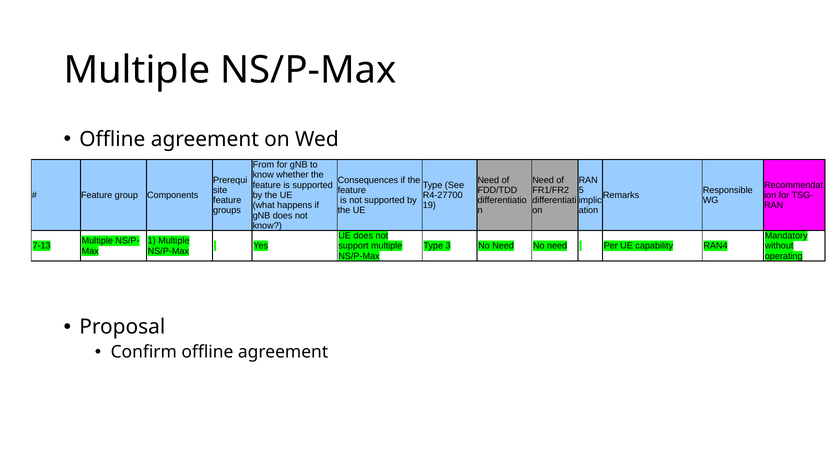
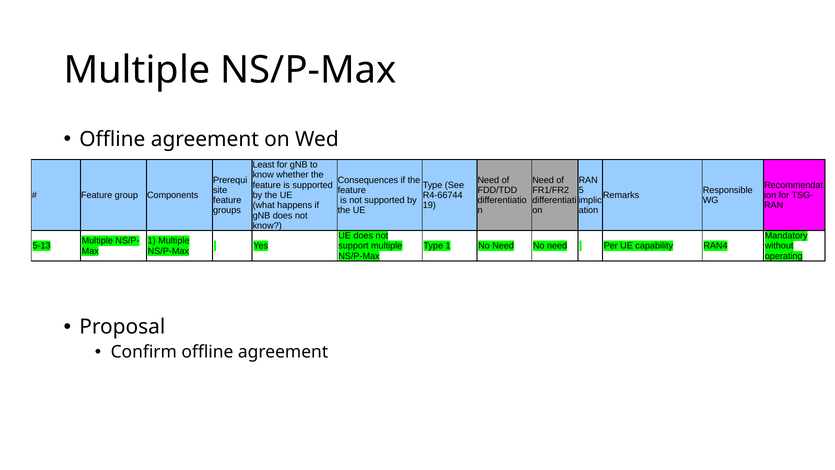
From: From -> Least
R4-27700: R4-27700 -> R4-66744
7-13: 7-13 -> 5-13
Type 3: 3 -> 1
